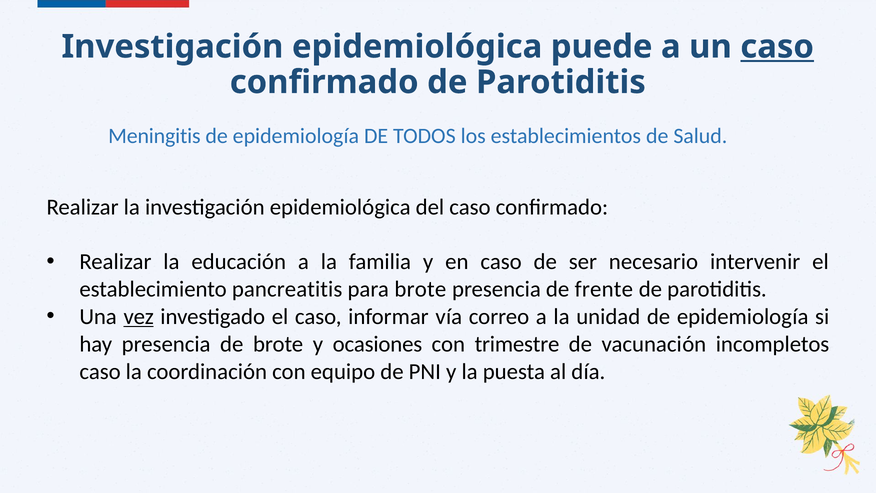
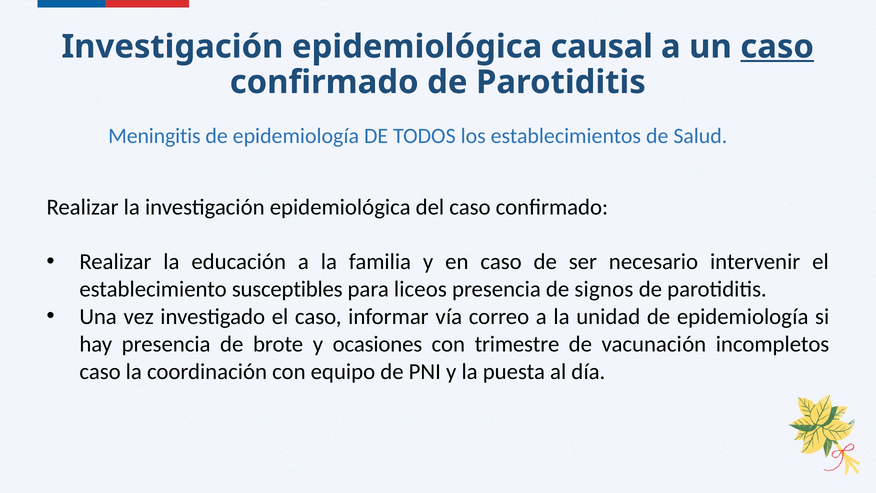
puede: puede -> causal
pancreatitis: pancreatitis -> susceptibles
para brote: brote -> liceos
frente: frente -> signos
vez underline: present -> none
